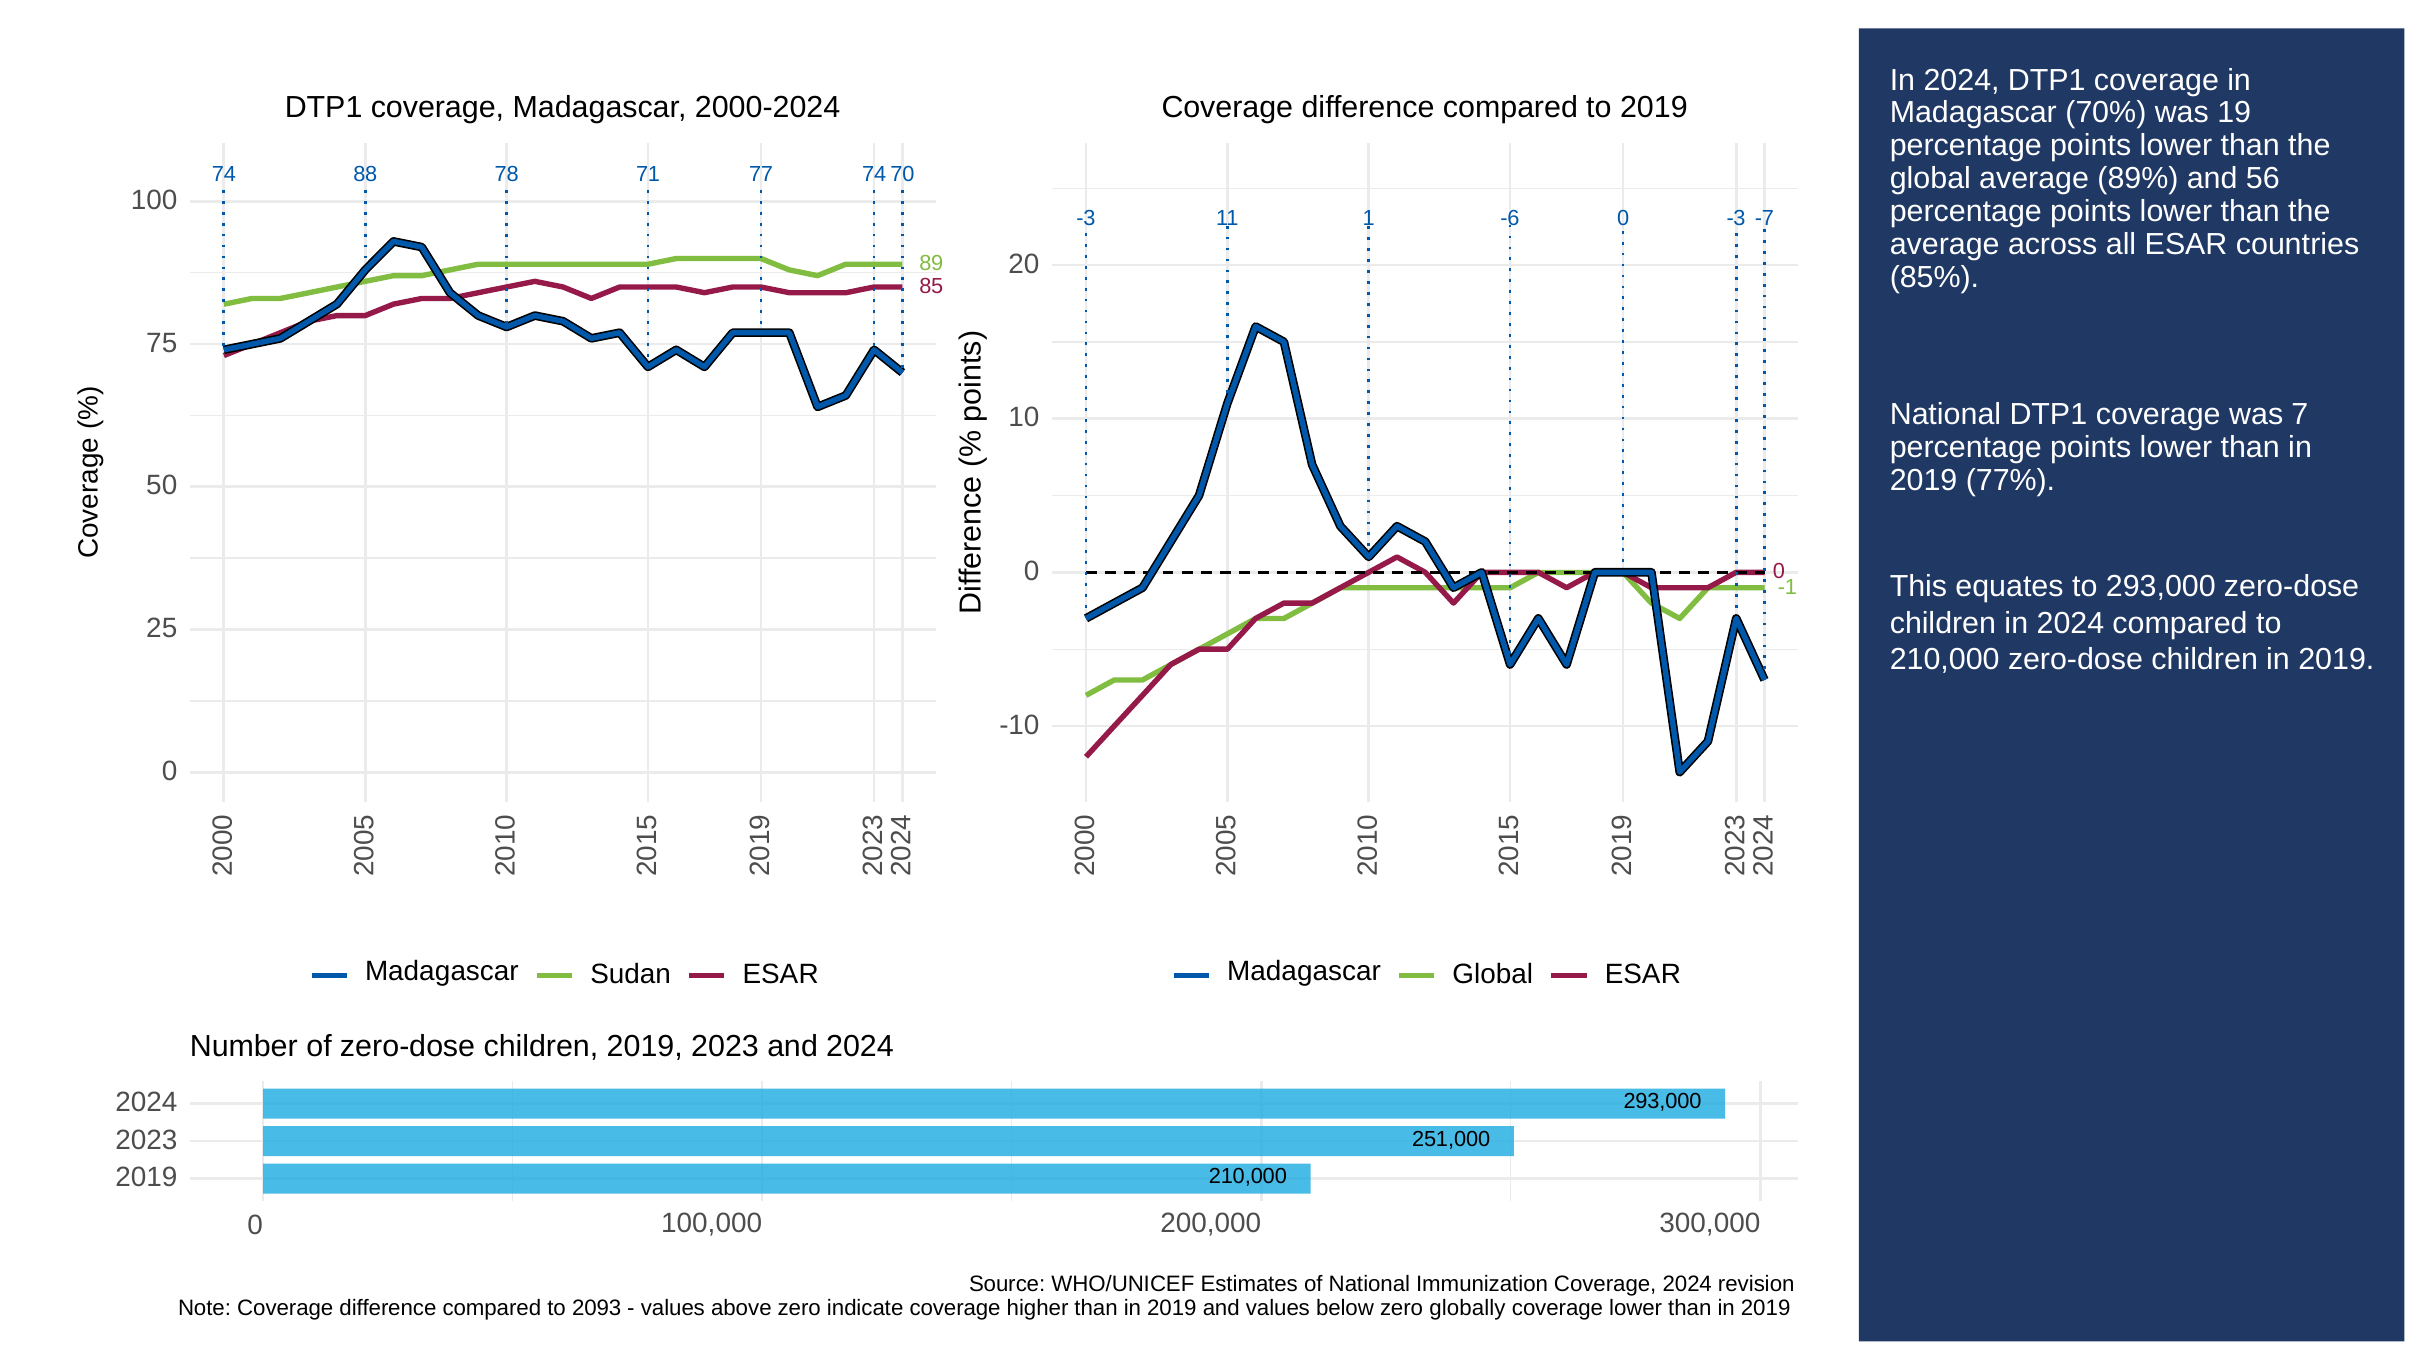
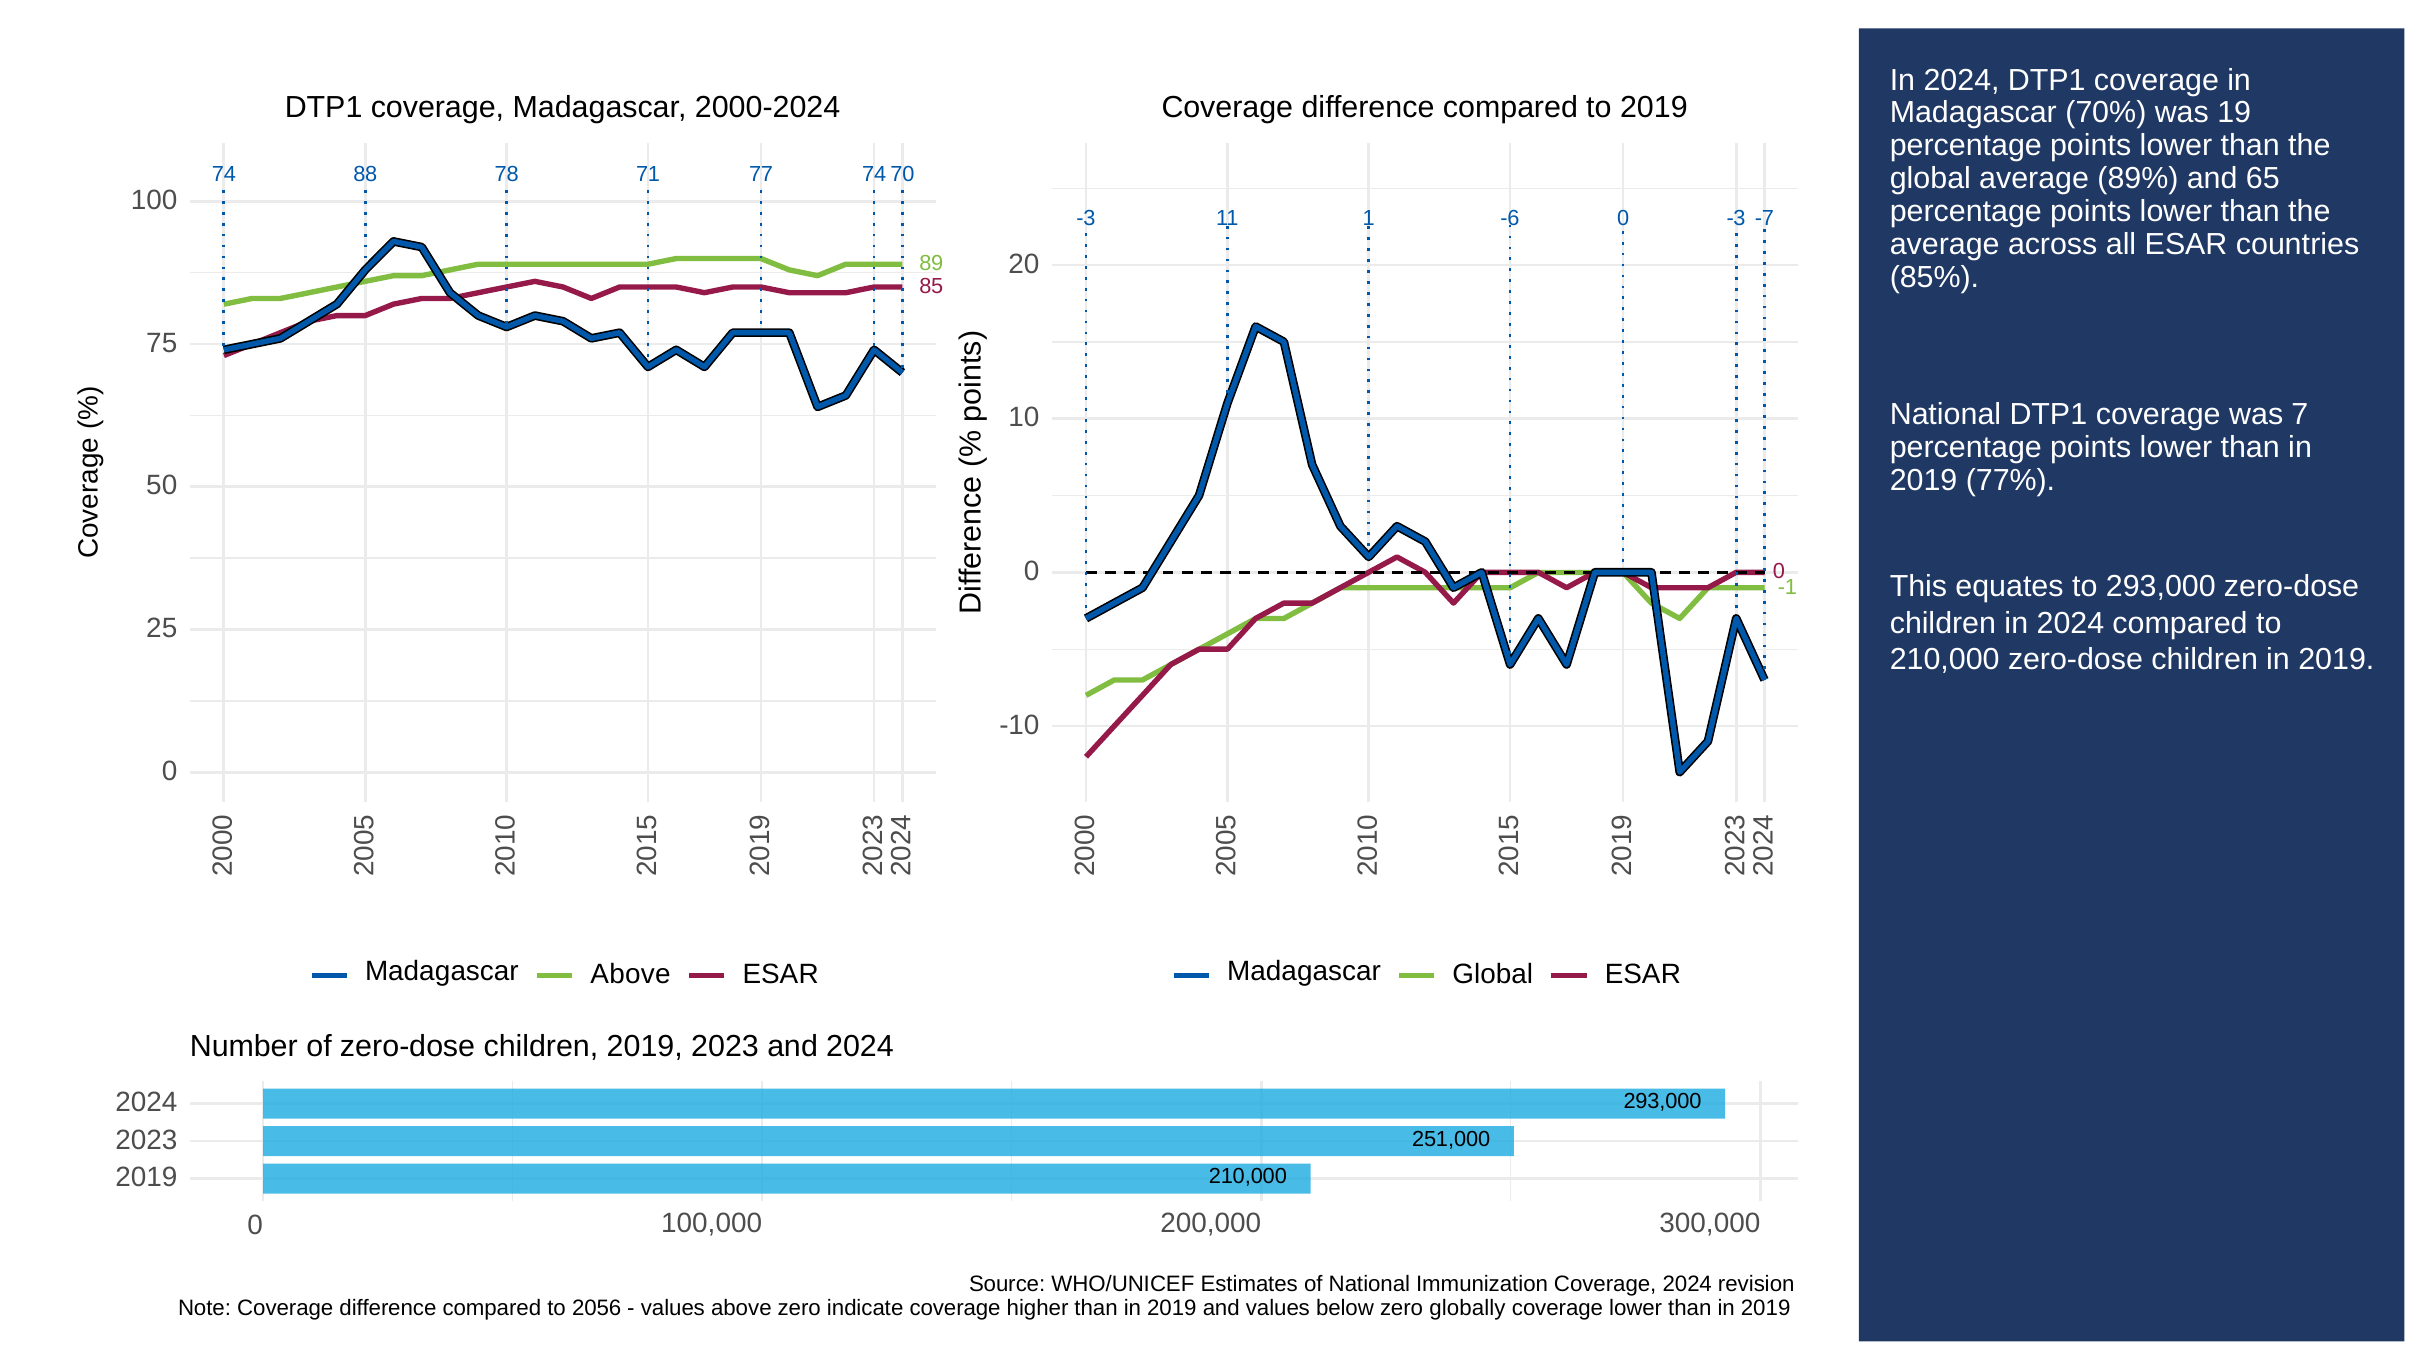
56: 56 -> 65
Madagascar Sudan: Sudan -> Above
2093: 2093 -> 2056
